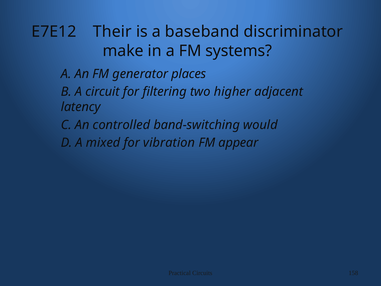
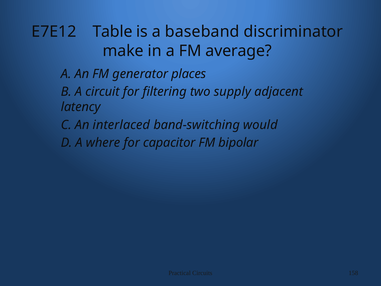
Their: Their -> Table
systems: systems -> average
higher: higher -> supply
controlled: controlled -> interlaced
mixed: mixed -> where
vibration: vibration -> capacitor
appear: appear -> bipolar
